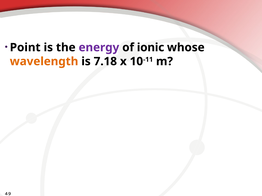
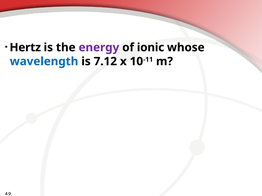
Point: Point -> Hertz
wavelength colour: orange -> blue
7.18: 7.18 -> 7.12
